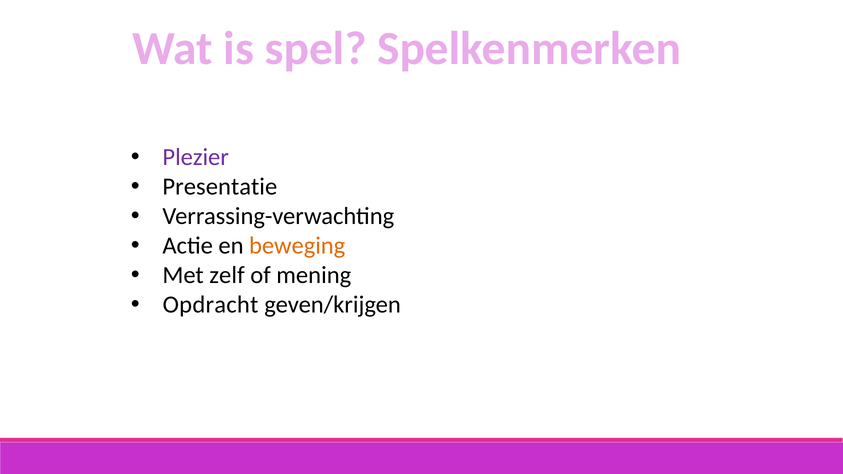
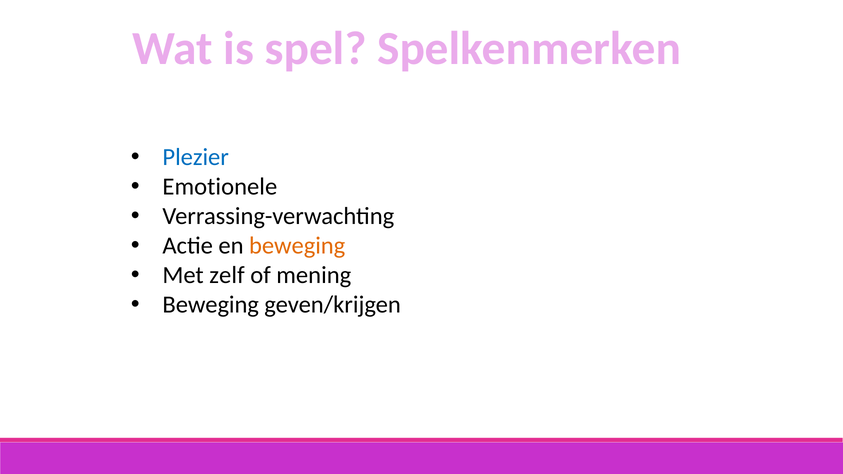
Plezier colour: purple -> blue
Presentatie: Presentatie -> Emotionele
Opdracht at (211, 305): Opdracht -> Beweging
